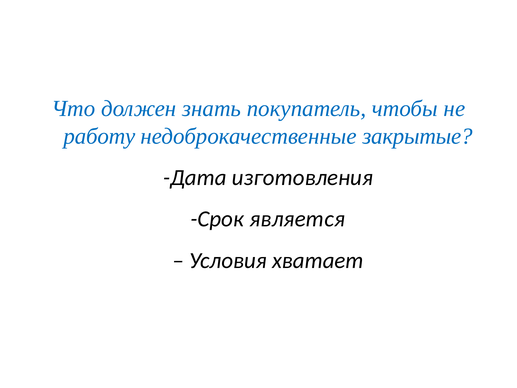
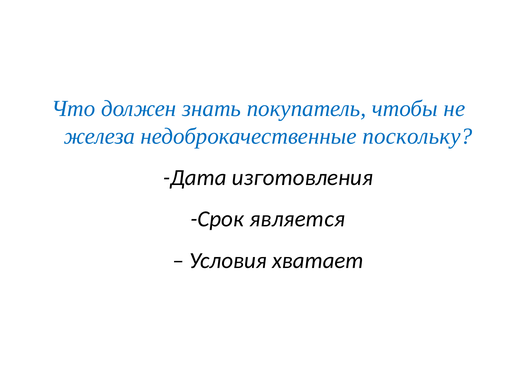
работу: работу -> железа
закрытые: закрытые -> поскольку
